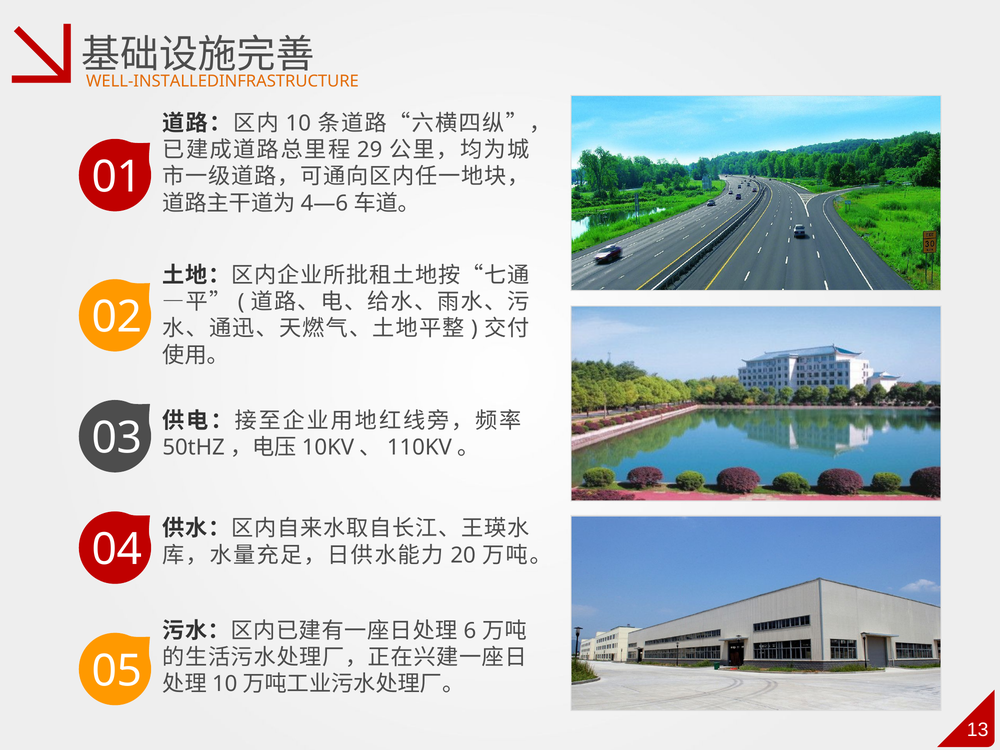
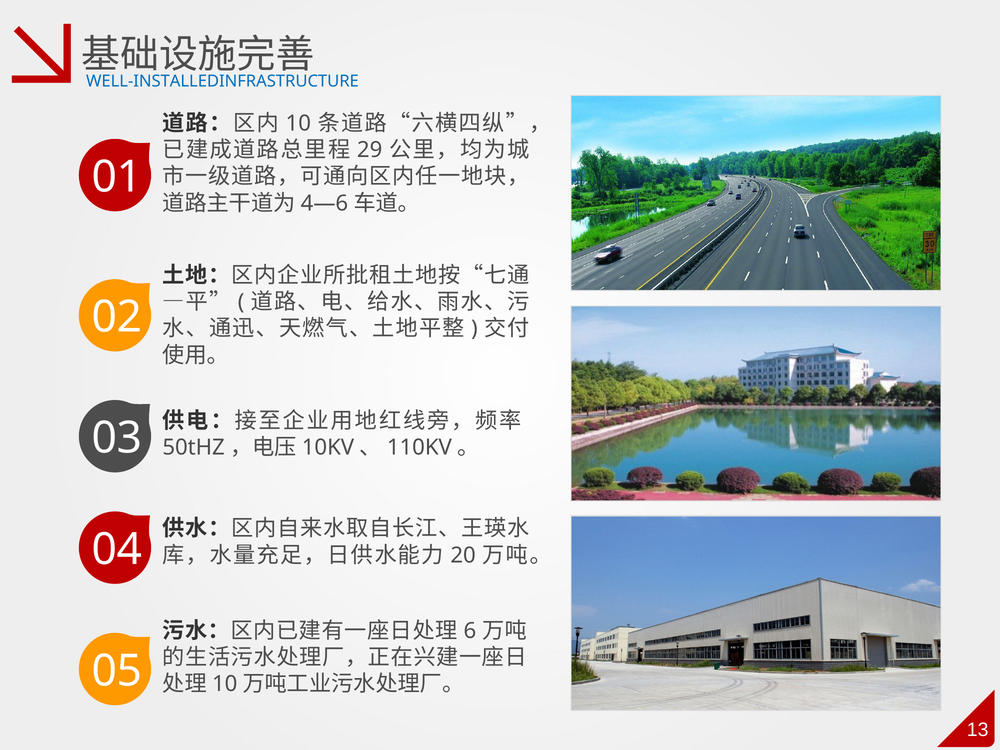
WELL-INSTALLEDINFRASTRUCTURE colour: orange -> blue
